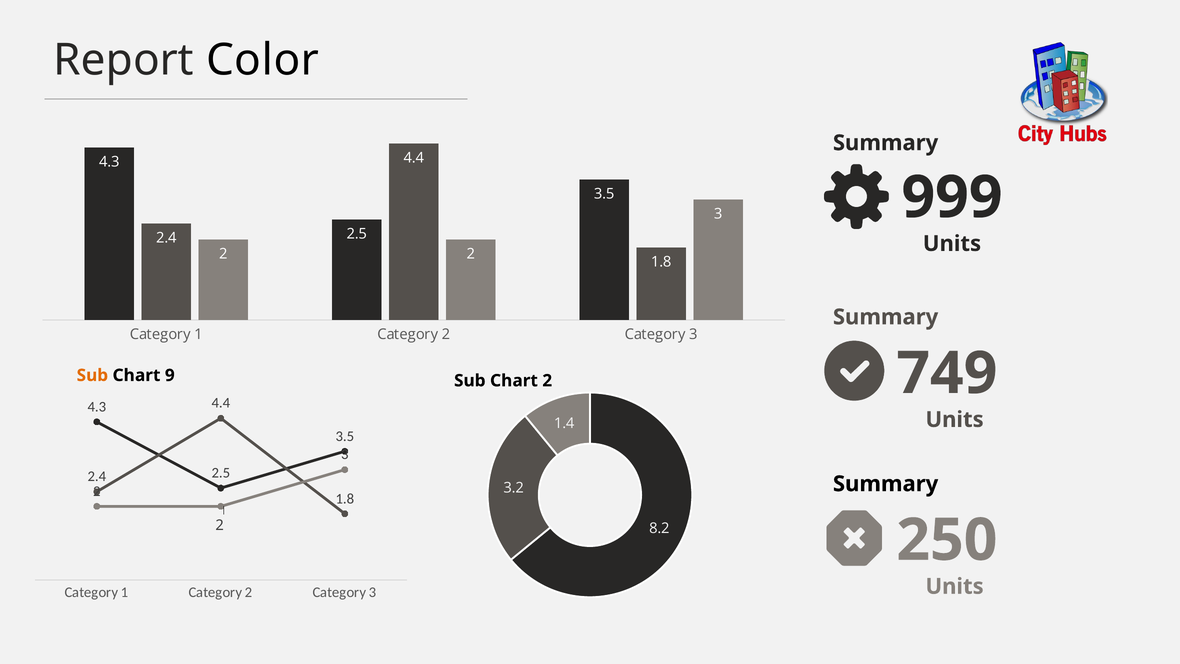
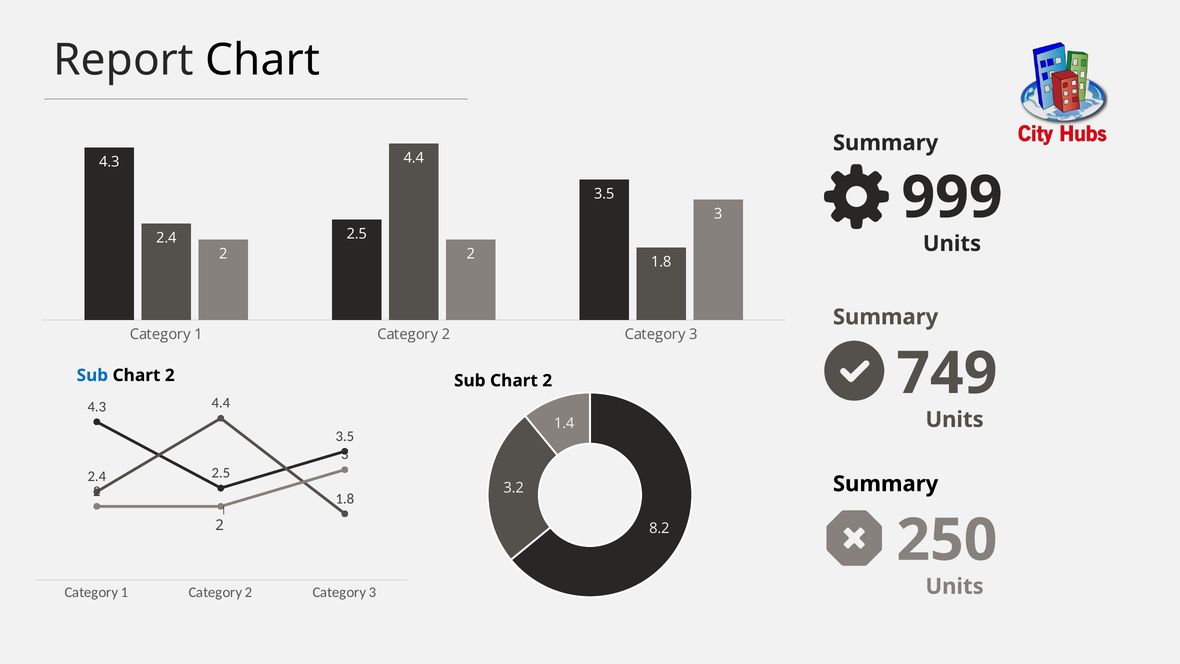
Report Color: Color -> Chart
Sub at (92, 375) colour: orange -> blue
9 at (170, 375): 9 -> 2
